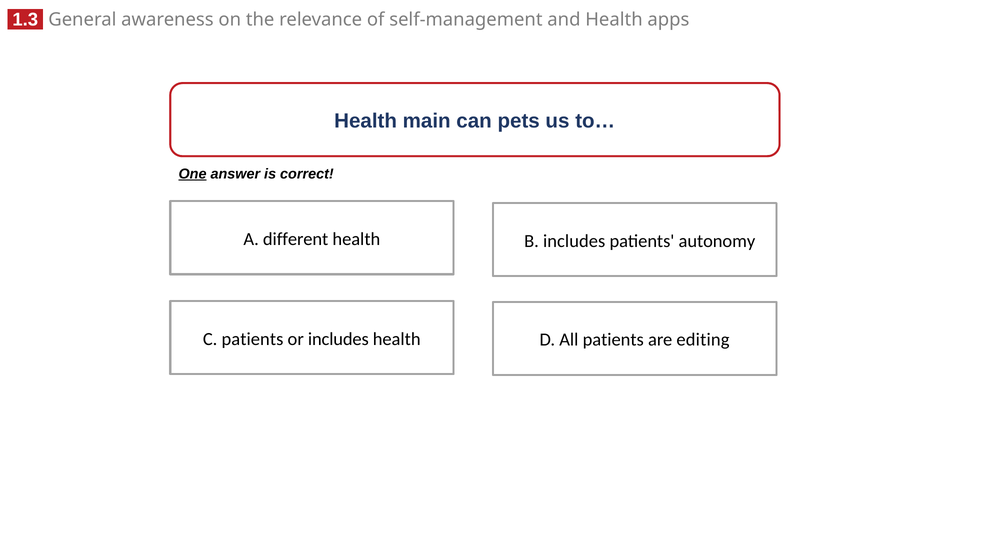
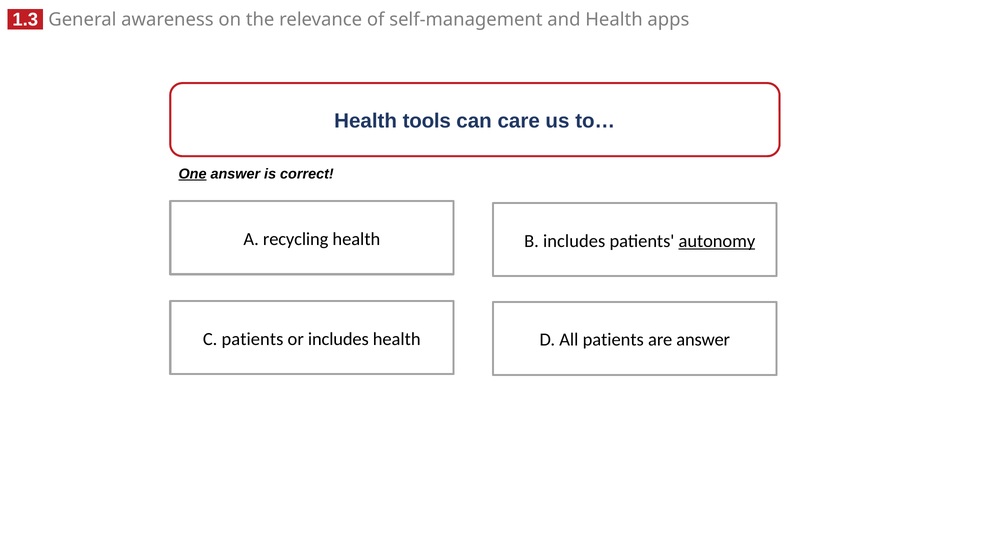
main: main -> tools
pets: pets -> care
different: different -> recycling
autonomy underline: none -> present
are editing: editing -> answer
